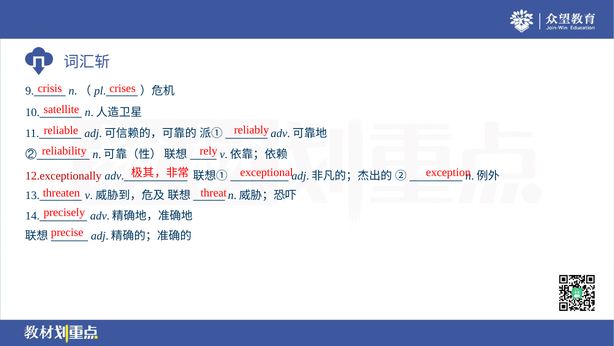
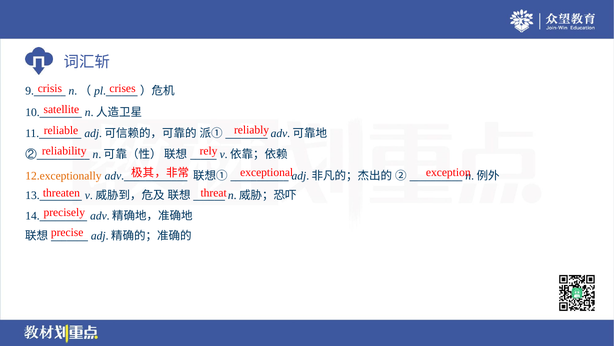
12.exceptionally colour: red -> orange
